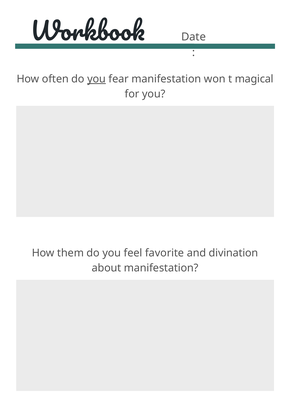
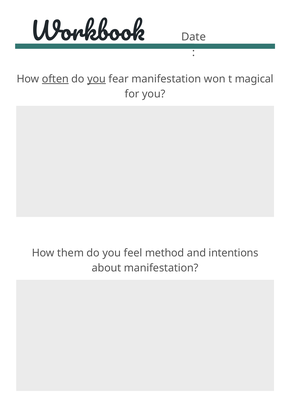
often underline: none -> present
favorite: favorite -> method
divination: divination -> intentions
